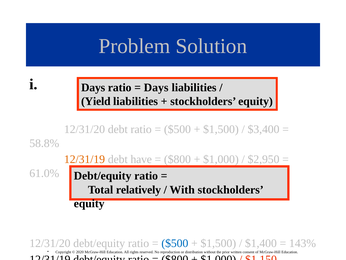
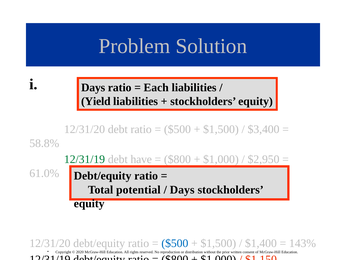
Days at (156, 87): Days -> Each
12/31/19 at (85, 159) colour: orange -> green
relatively: relatively -> potential
With at (182, 189): With -> Days
